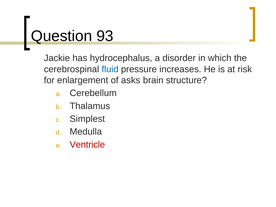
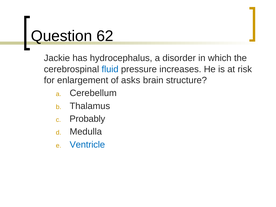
93: 93 -> 62
Simplest: Simplest -> Probably
Ventricle colour: red -> blue
